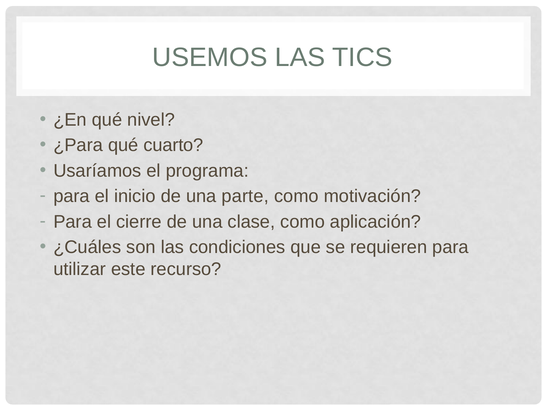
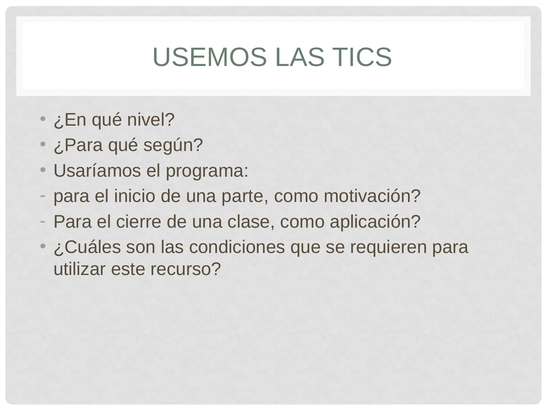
cuarto: cuarto -> según
